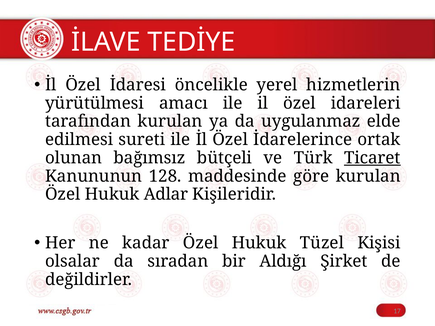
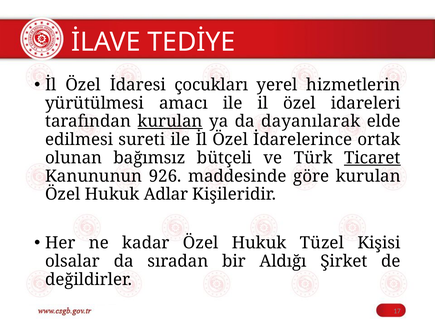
öncelikle: öncelikle -> çocukları
kurulan at (170, 121) underline: none -> present
uygulanmaz: uygulanmaz -> dayanılarak
128: 128 -> 926
